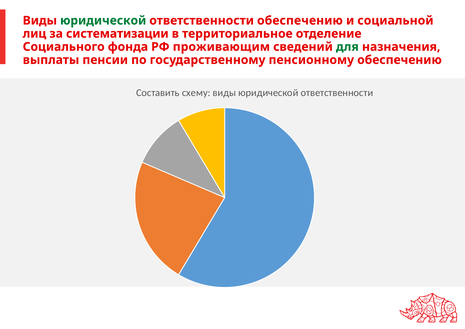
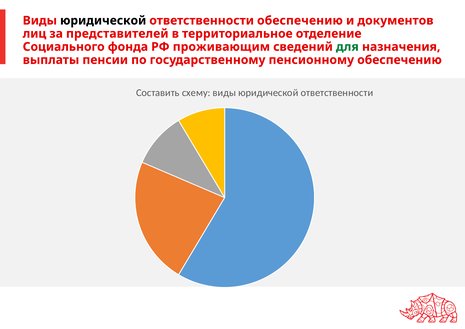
юридической at (103, 21) colour: green -> black
социальной: социальной -> документов
систематизации: систематизации -> представителей
